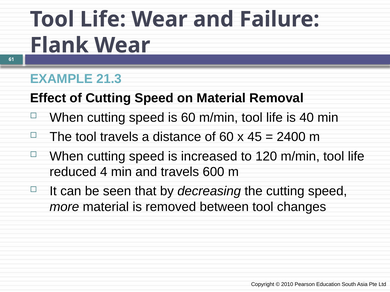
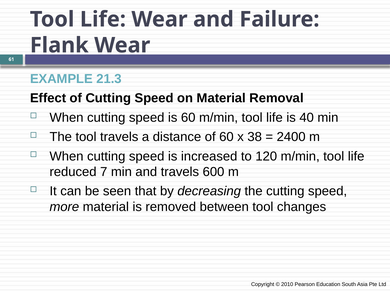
45: 45 -> 38
4: 4 -> 7
